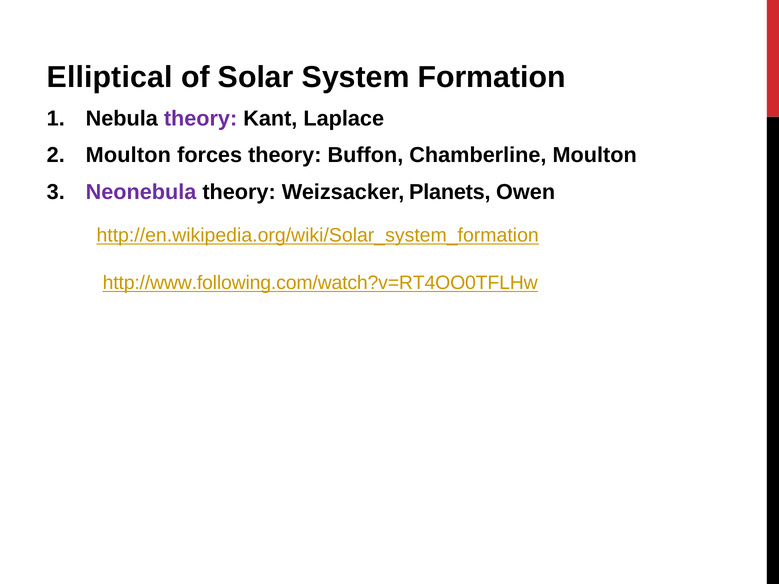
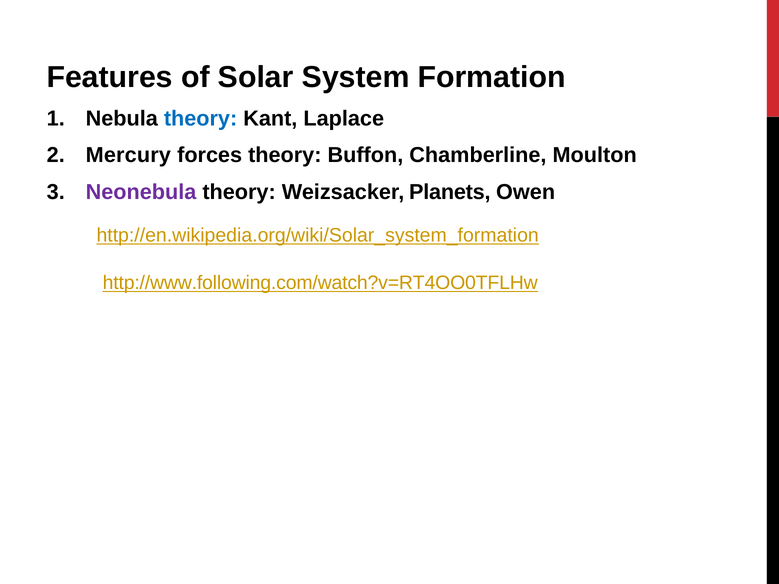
Elliptical: Elliptical -> Features
theory at (201, 118) colour: purple -> blue
Moulton at (128, 155): Moulton -> Mercury
